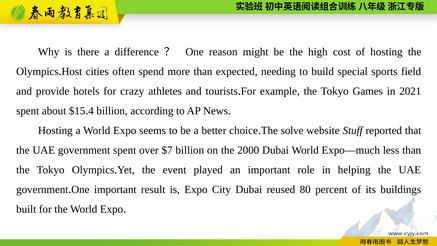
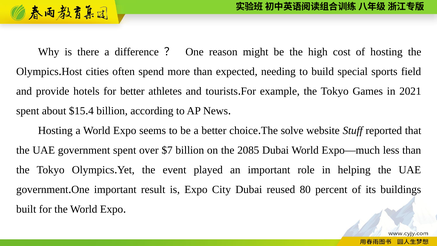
for crazy: crazy -> better
2000: 2000 -> 2085
